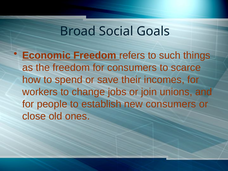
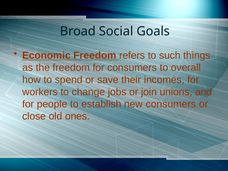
scarce: scarce -> overall
